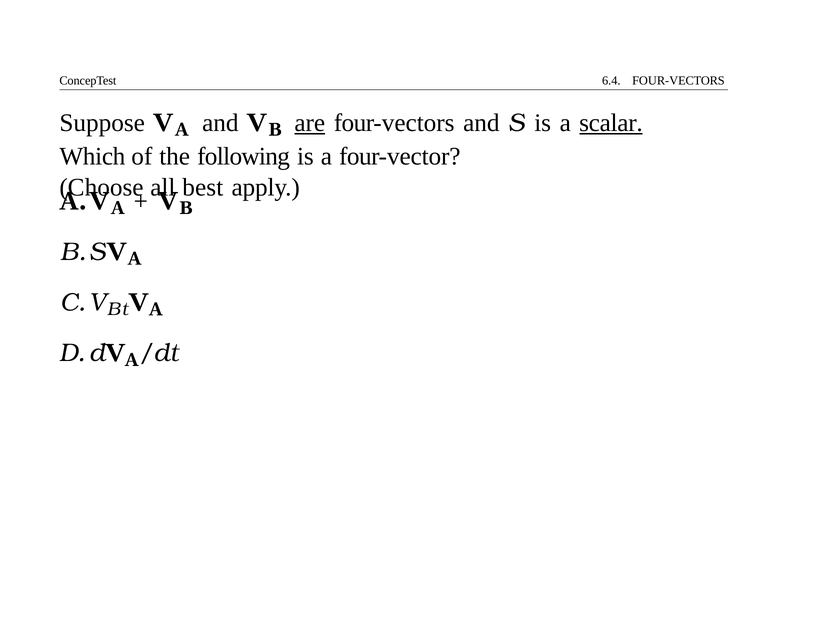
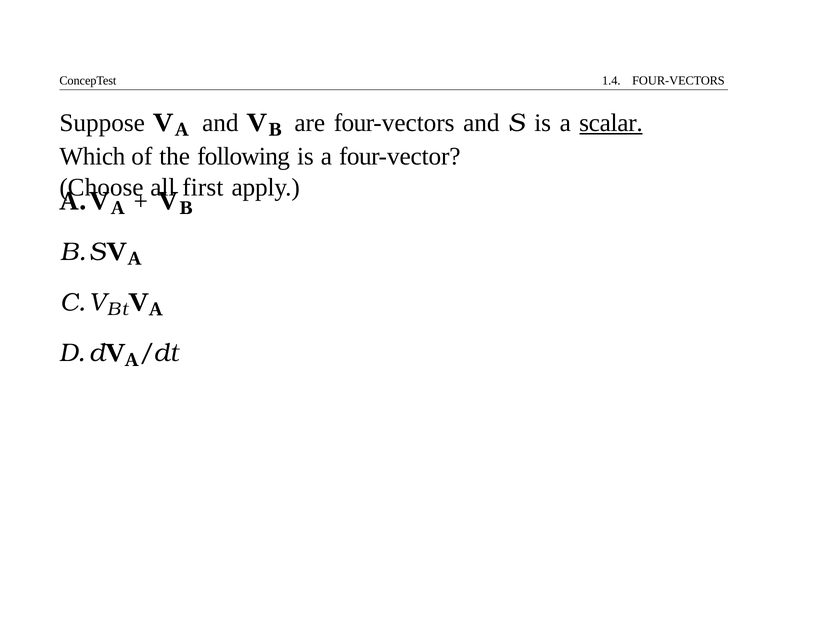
6.4: 6.4 -> 1.4
are underline: present -> none
best: best -> first
